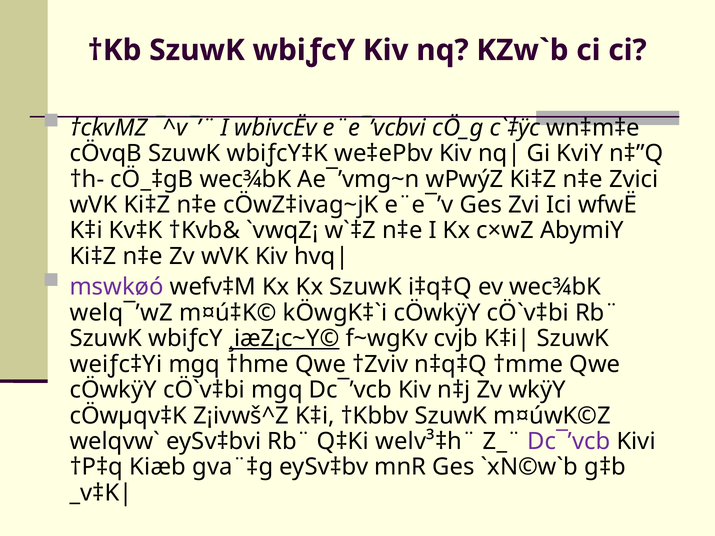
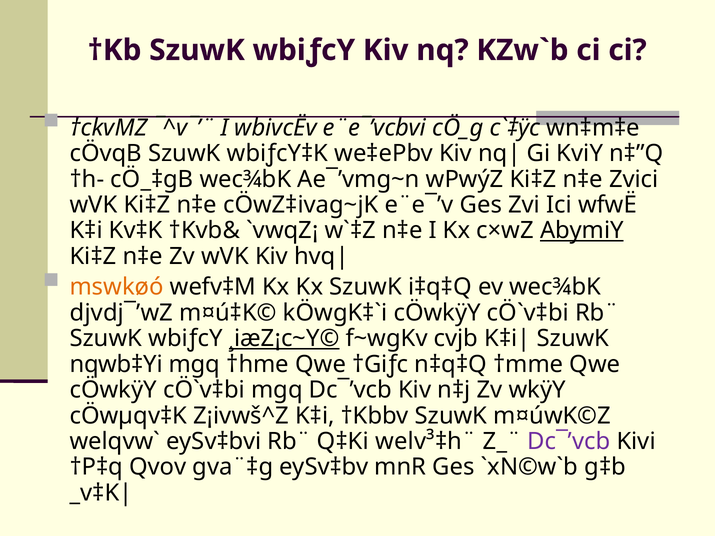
AbymiY underline: none -> present
mswkøó colour: purple -> orange
welq¯’wZ: welq¯’wZ -> djvdj¯’wZ
weiƒc‡Yi: weiƒc‡Yi -> nqwb‡Yi
†Zviv: †Zviv -> †Giƒc
Kiæb: Kiæb -> Qvov
